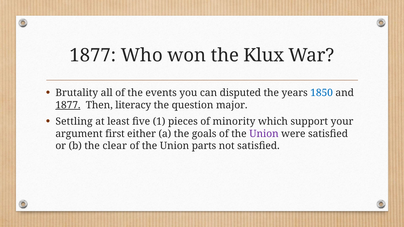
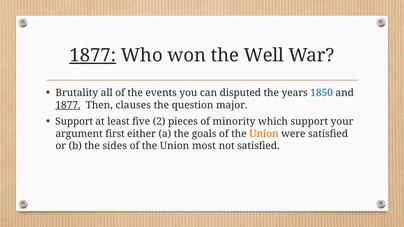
1877 at (93, 55) underline: none -> present
Klux: Klux -> Well
literacy: literacy -> clauses
Settling at (74, 122): Settling -> Support
1: 1 -> 2
Union at (264, 134) colour: purple -> orange
clear: clear -> sides
parts: parts -> most
